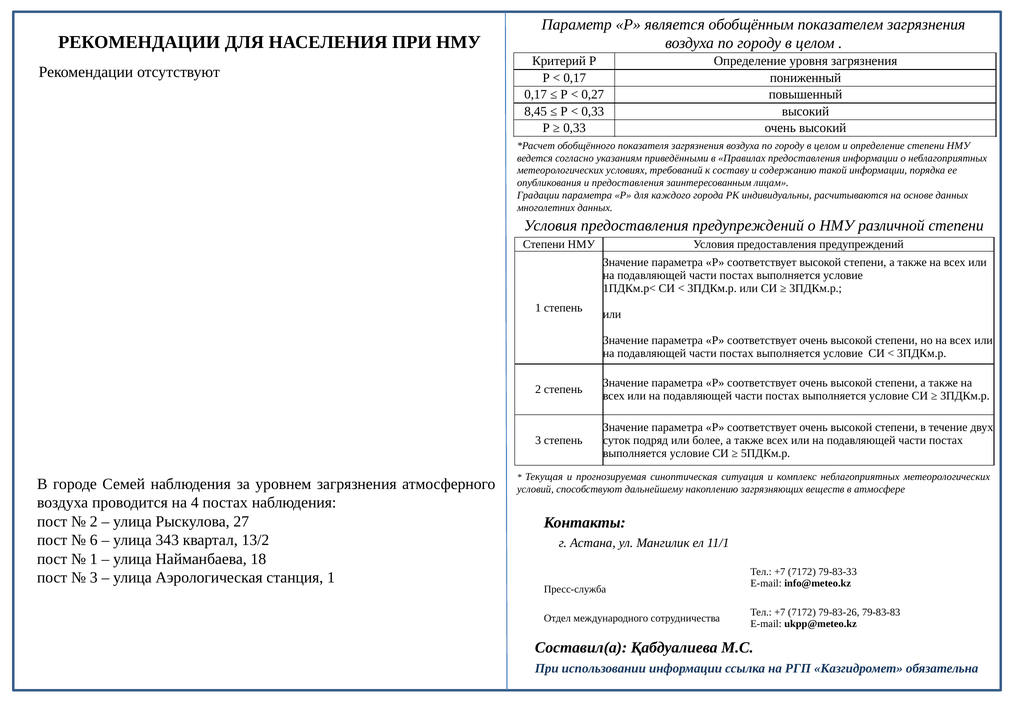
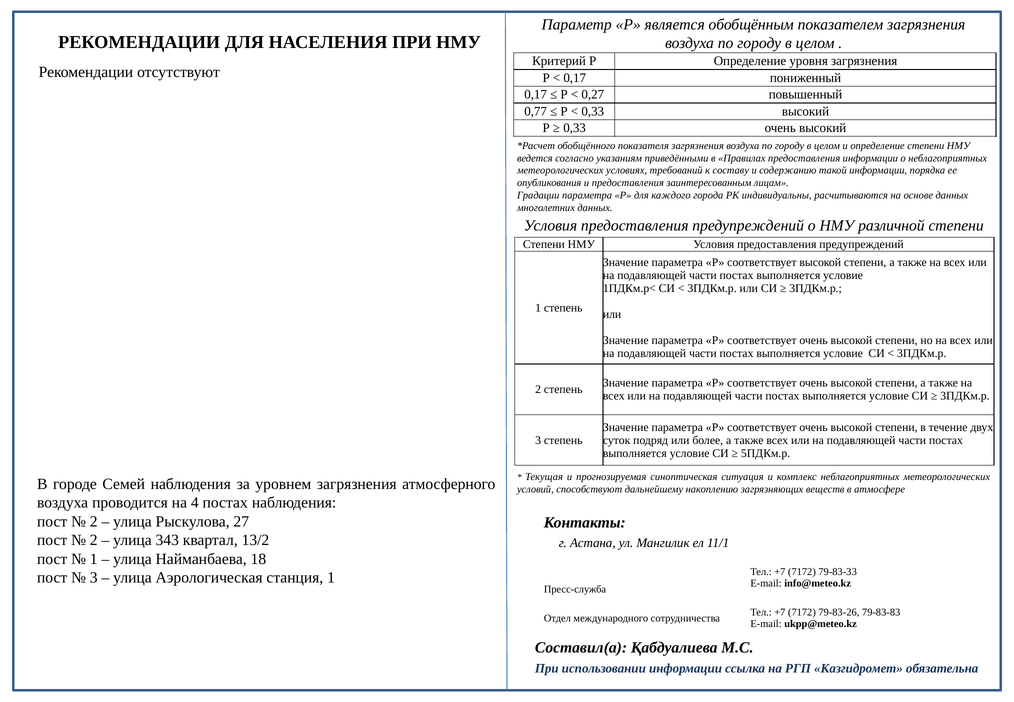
8,45: 8,45 -> 0,77
6 at (94, 540): 6 -> 2
